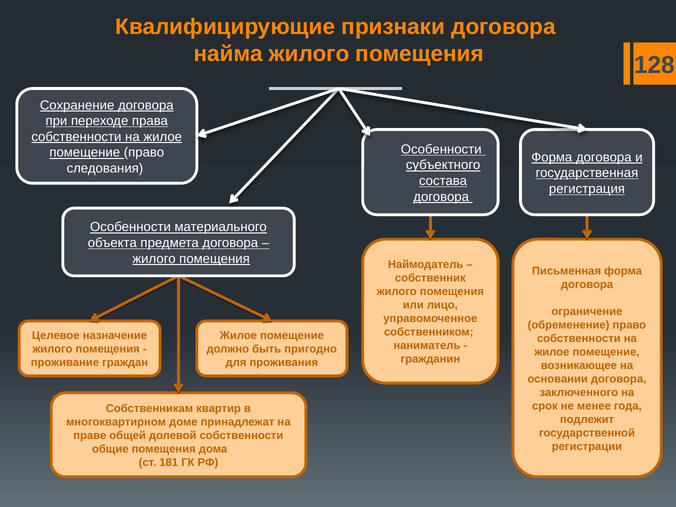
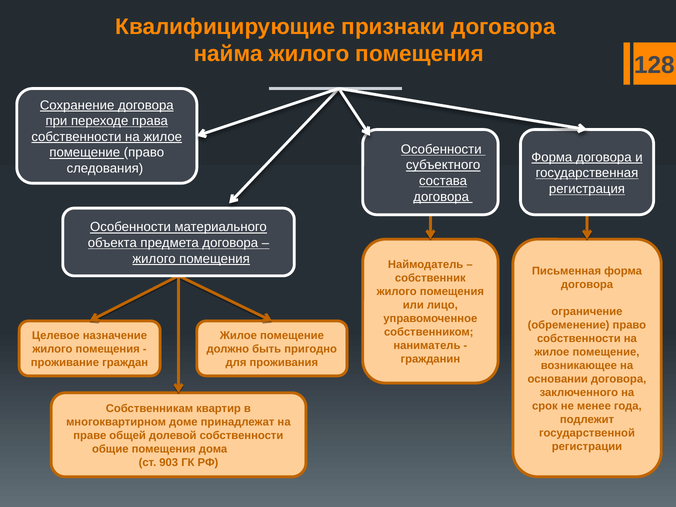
181: 181 -> 903
